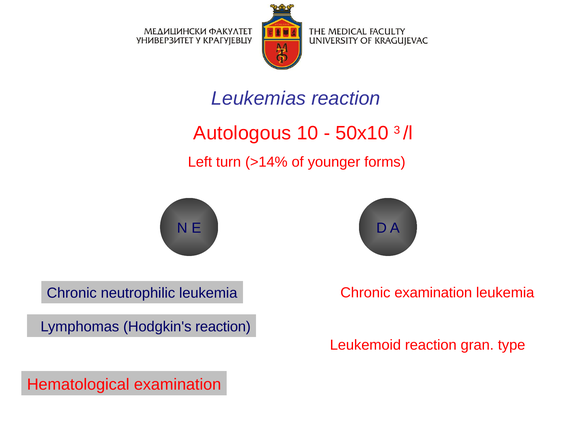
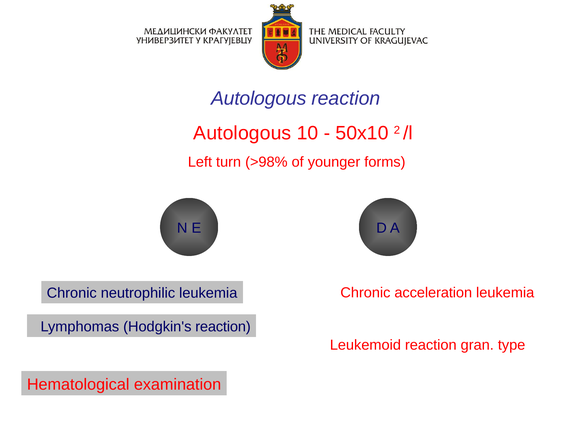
Leukemias at (259, 99): Leukemias -> Autologous
3: 3 -> 2
>14%: >14% -> >98%
Chronic examination: examination -> acceleration
